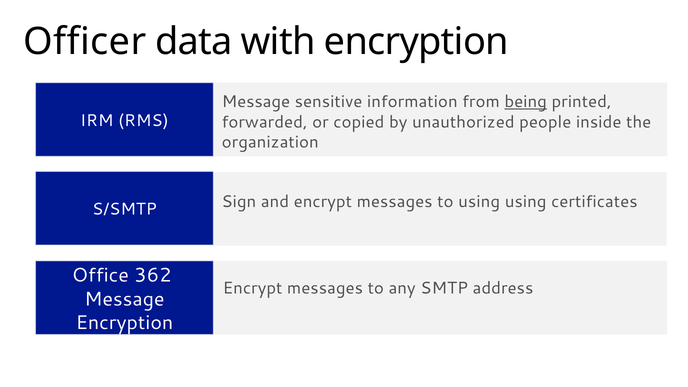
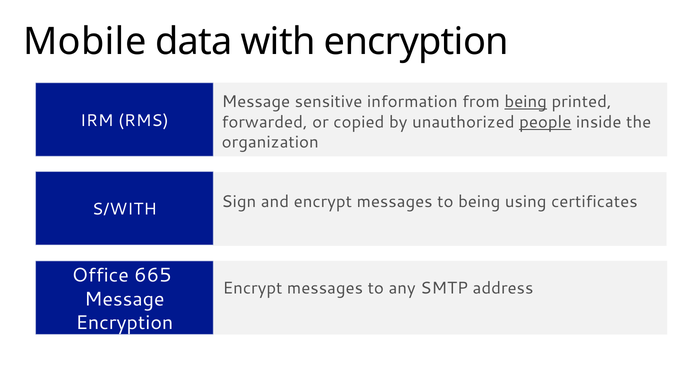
Officer: Officer -> Mobile
people underline: none -> present
S/SMTP: S/SMTP -> S/WITH
to using: using -> being
362: 362 -> 665
